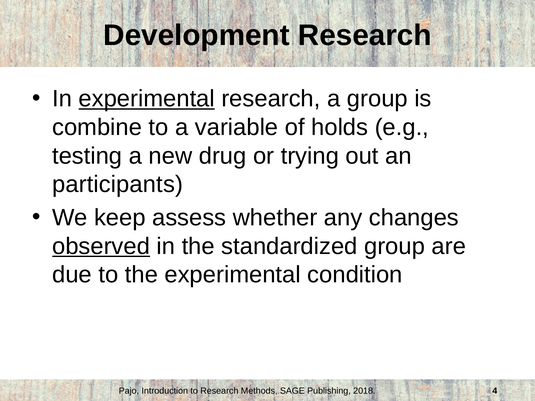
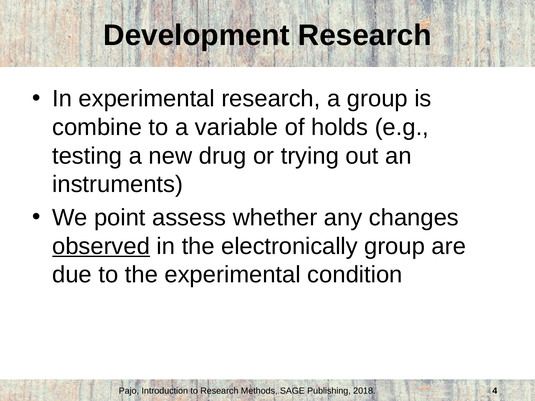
experimental at (147, 99) underline: present -> none
participants: participants -> instruments
keep: keep -> point
standardized: standardized -> electronically
